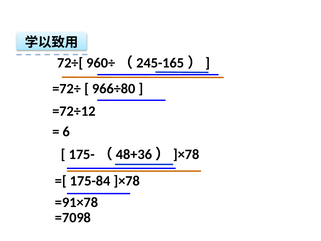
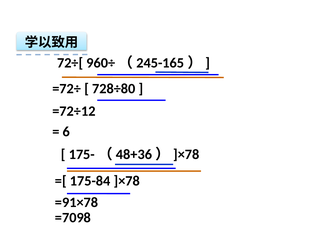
966÷80: 966÷80 -> 728÷80
